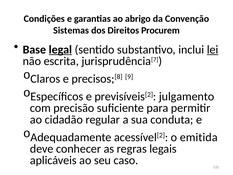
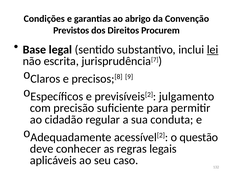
Sistemas: Sistemas -> Previstos
legal underline: present -> none
emitida: emitida -> questão
